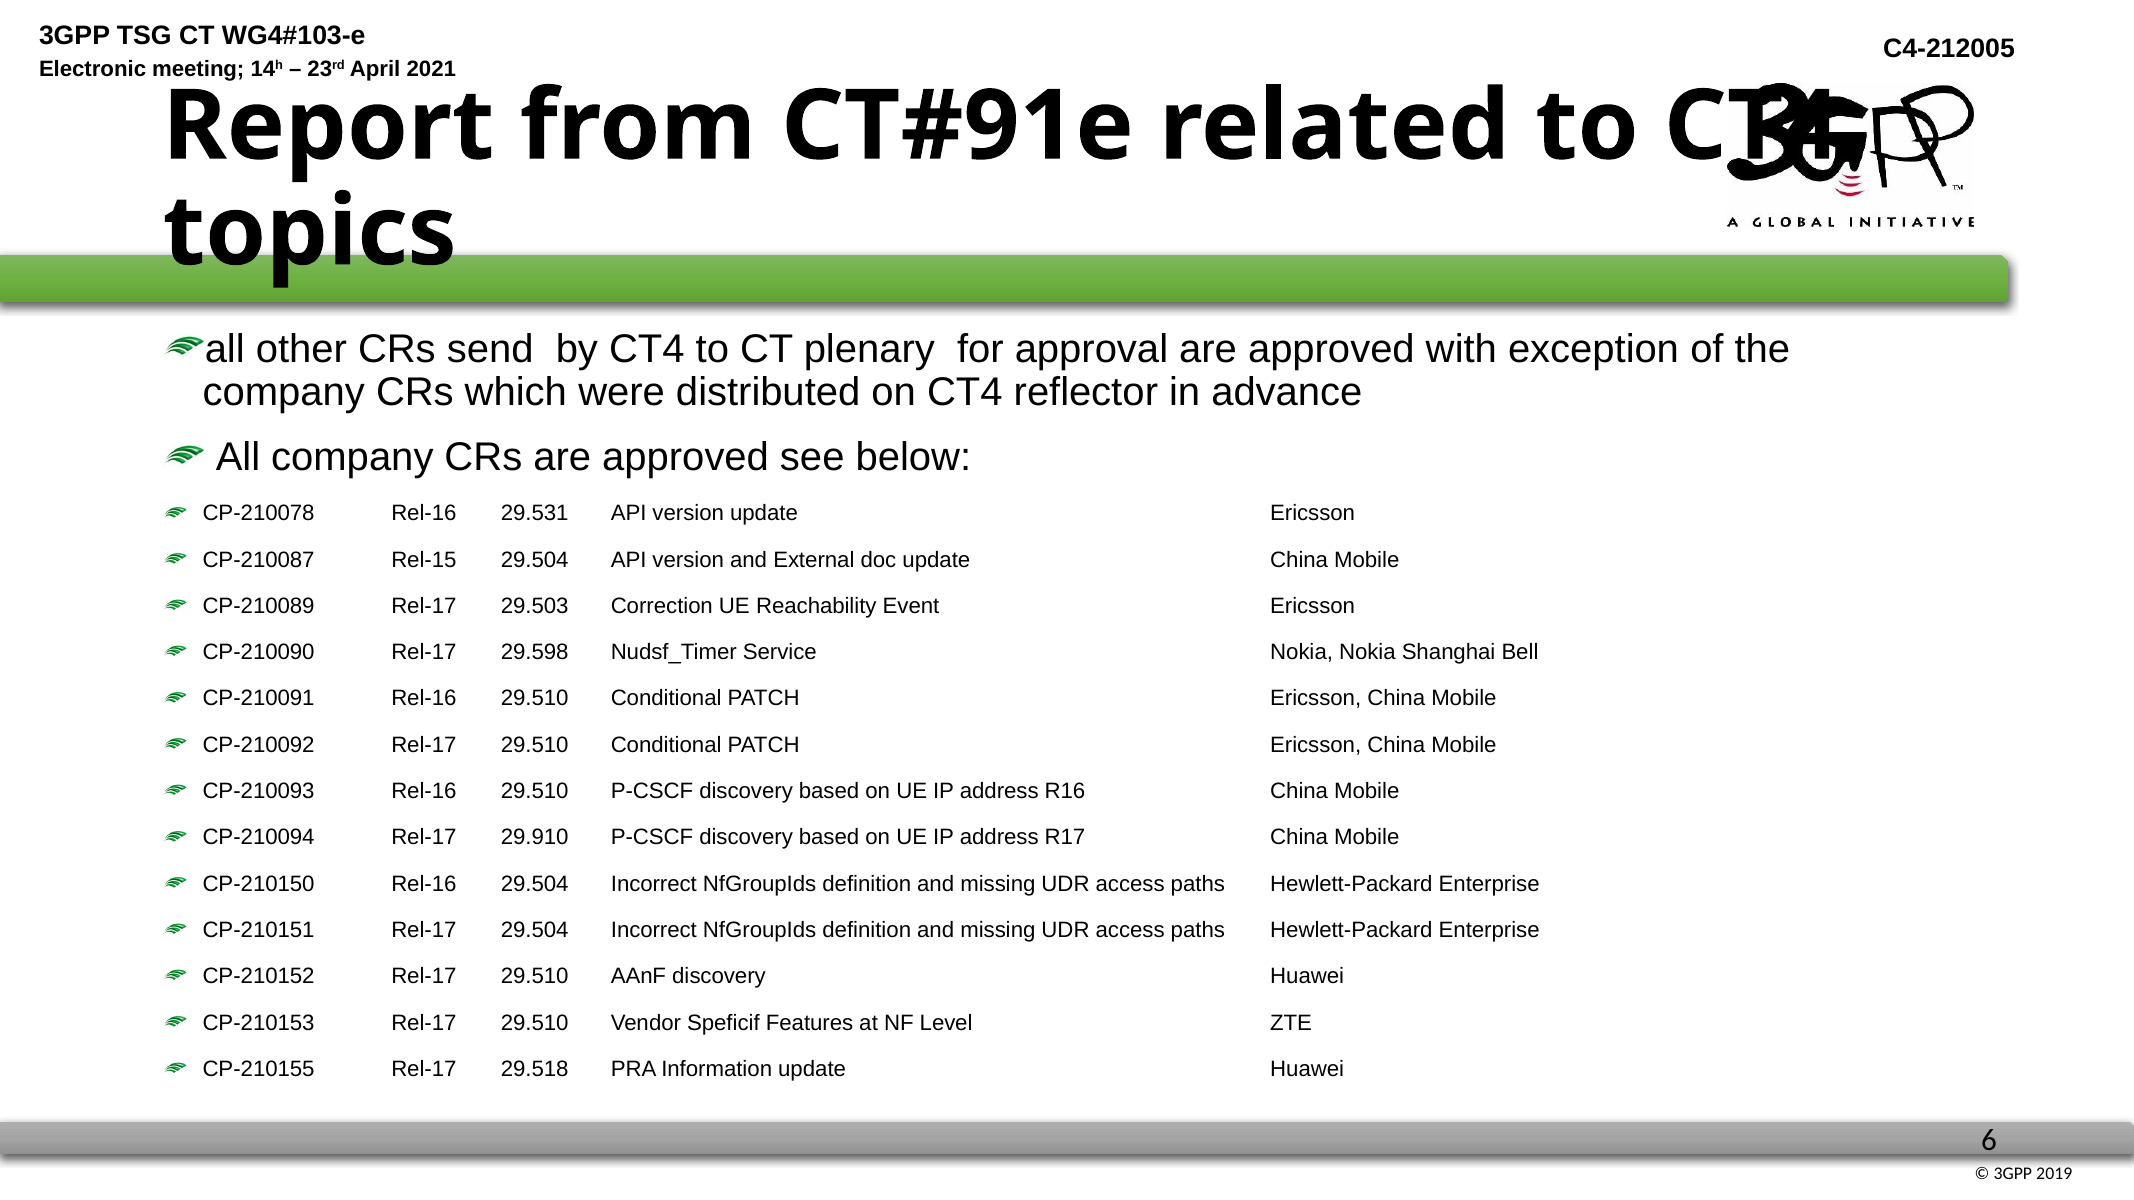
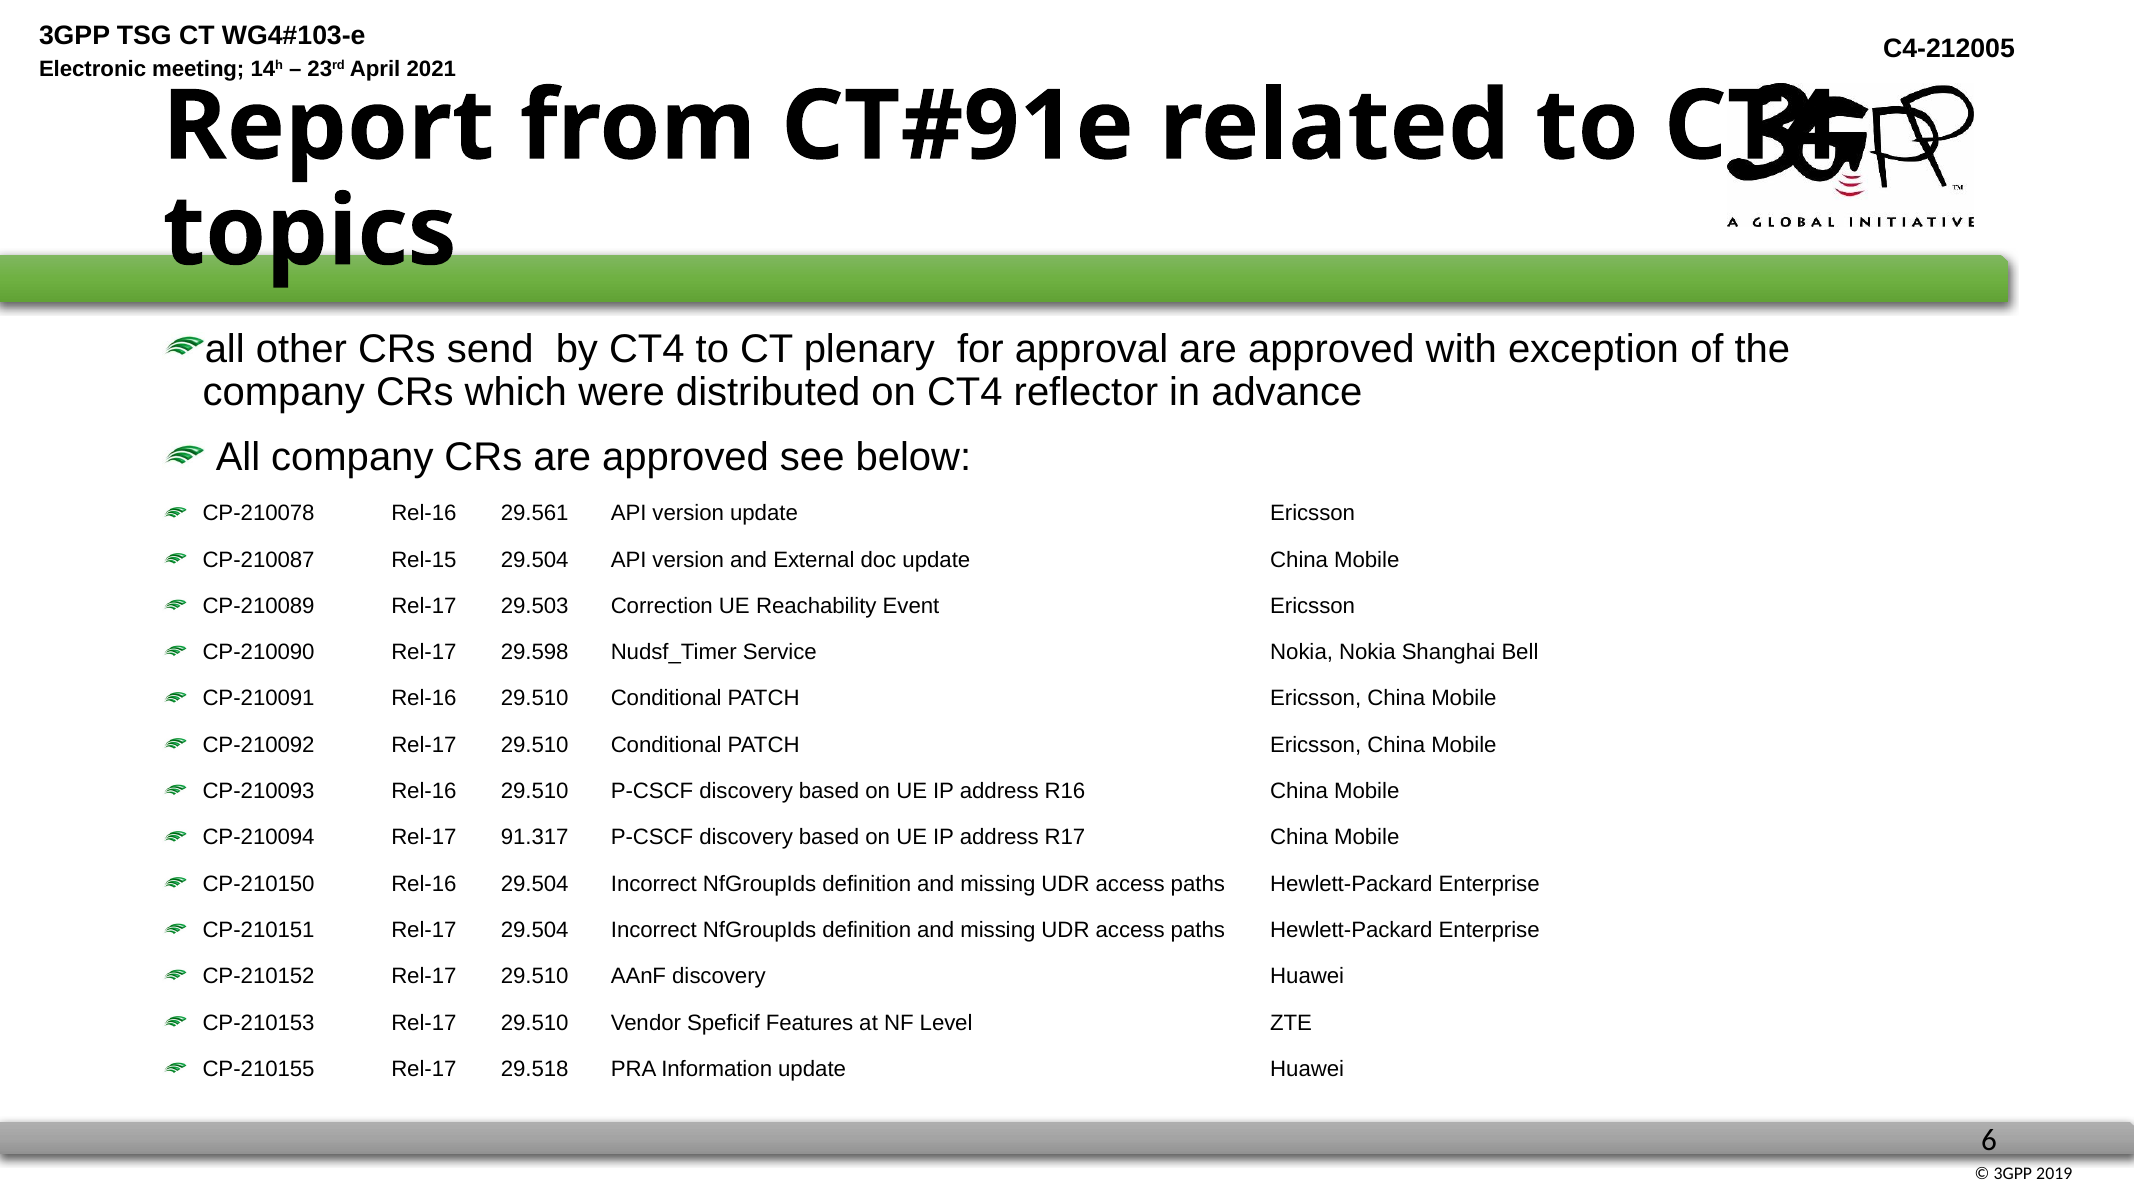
29.531: 29.531 -> 29.561
29.910: 29.910 -> 91.317
